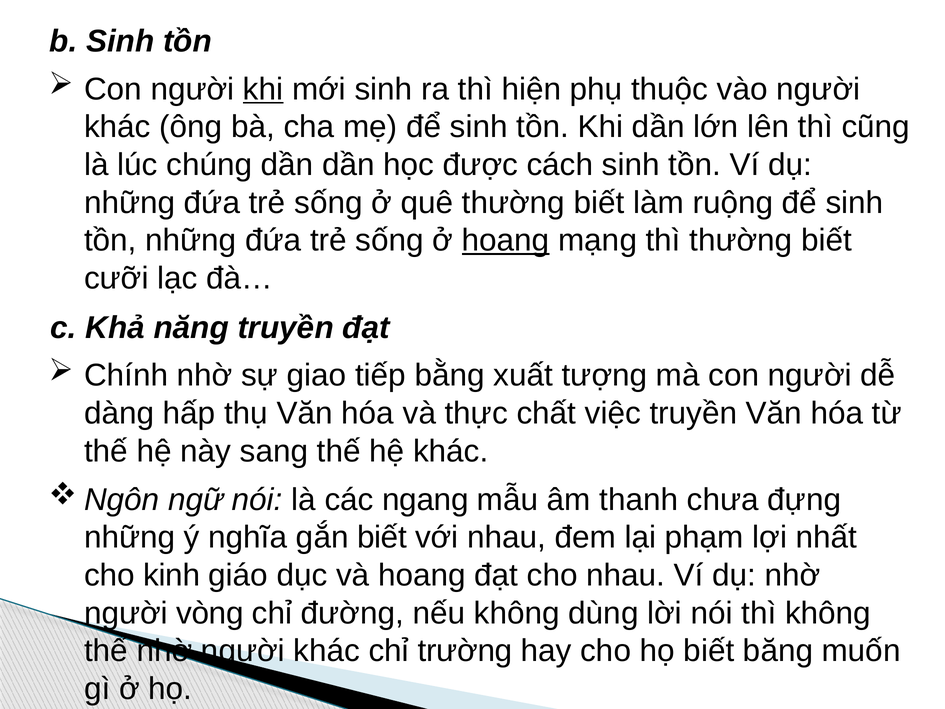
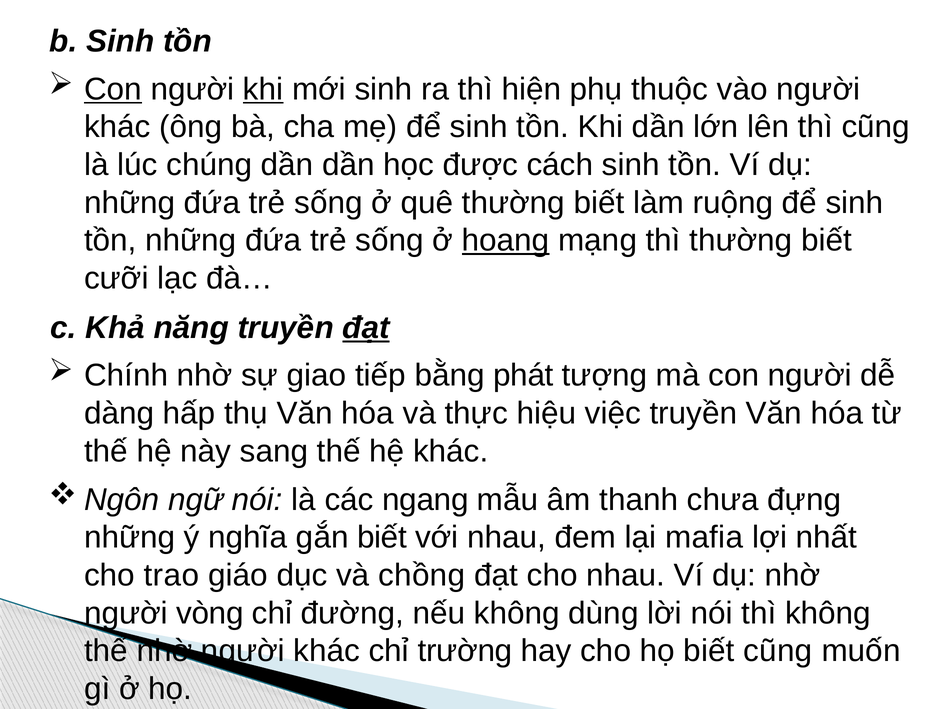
Con at (113, 89) underline: none -> present
đạt at (366, 328) underline: none -> present
xuất: xuất -> phát
chất: chất -> hiệu
phạm: phạm -> mafia
kinh: kinh -> trao
và hoang: hoang -> chồng
biết băng: băng -> cũng
